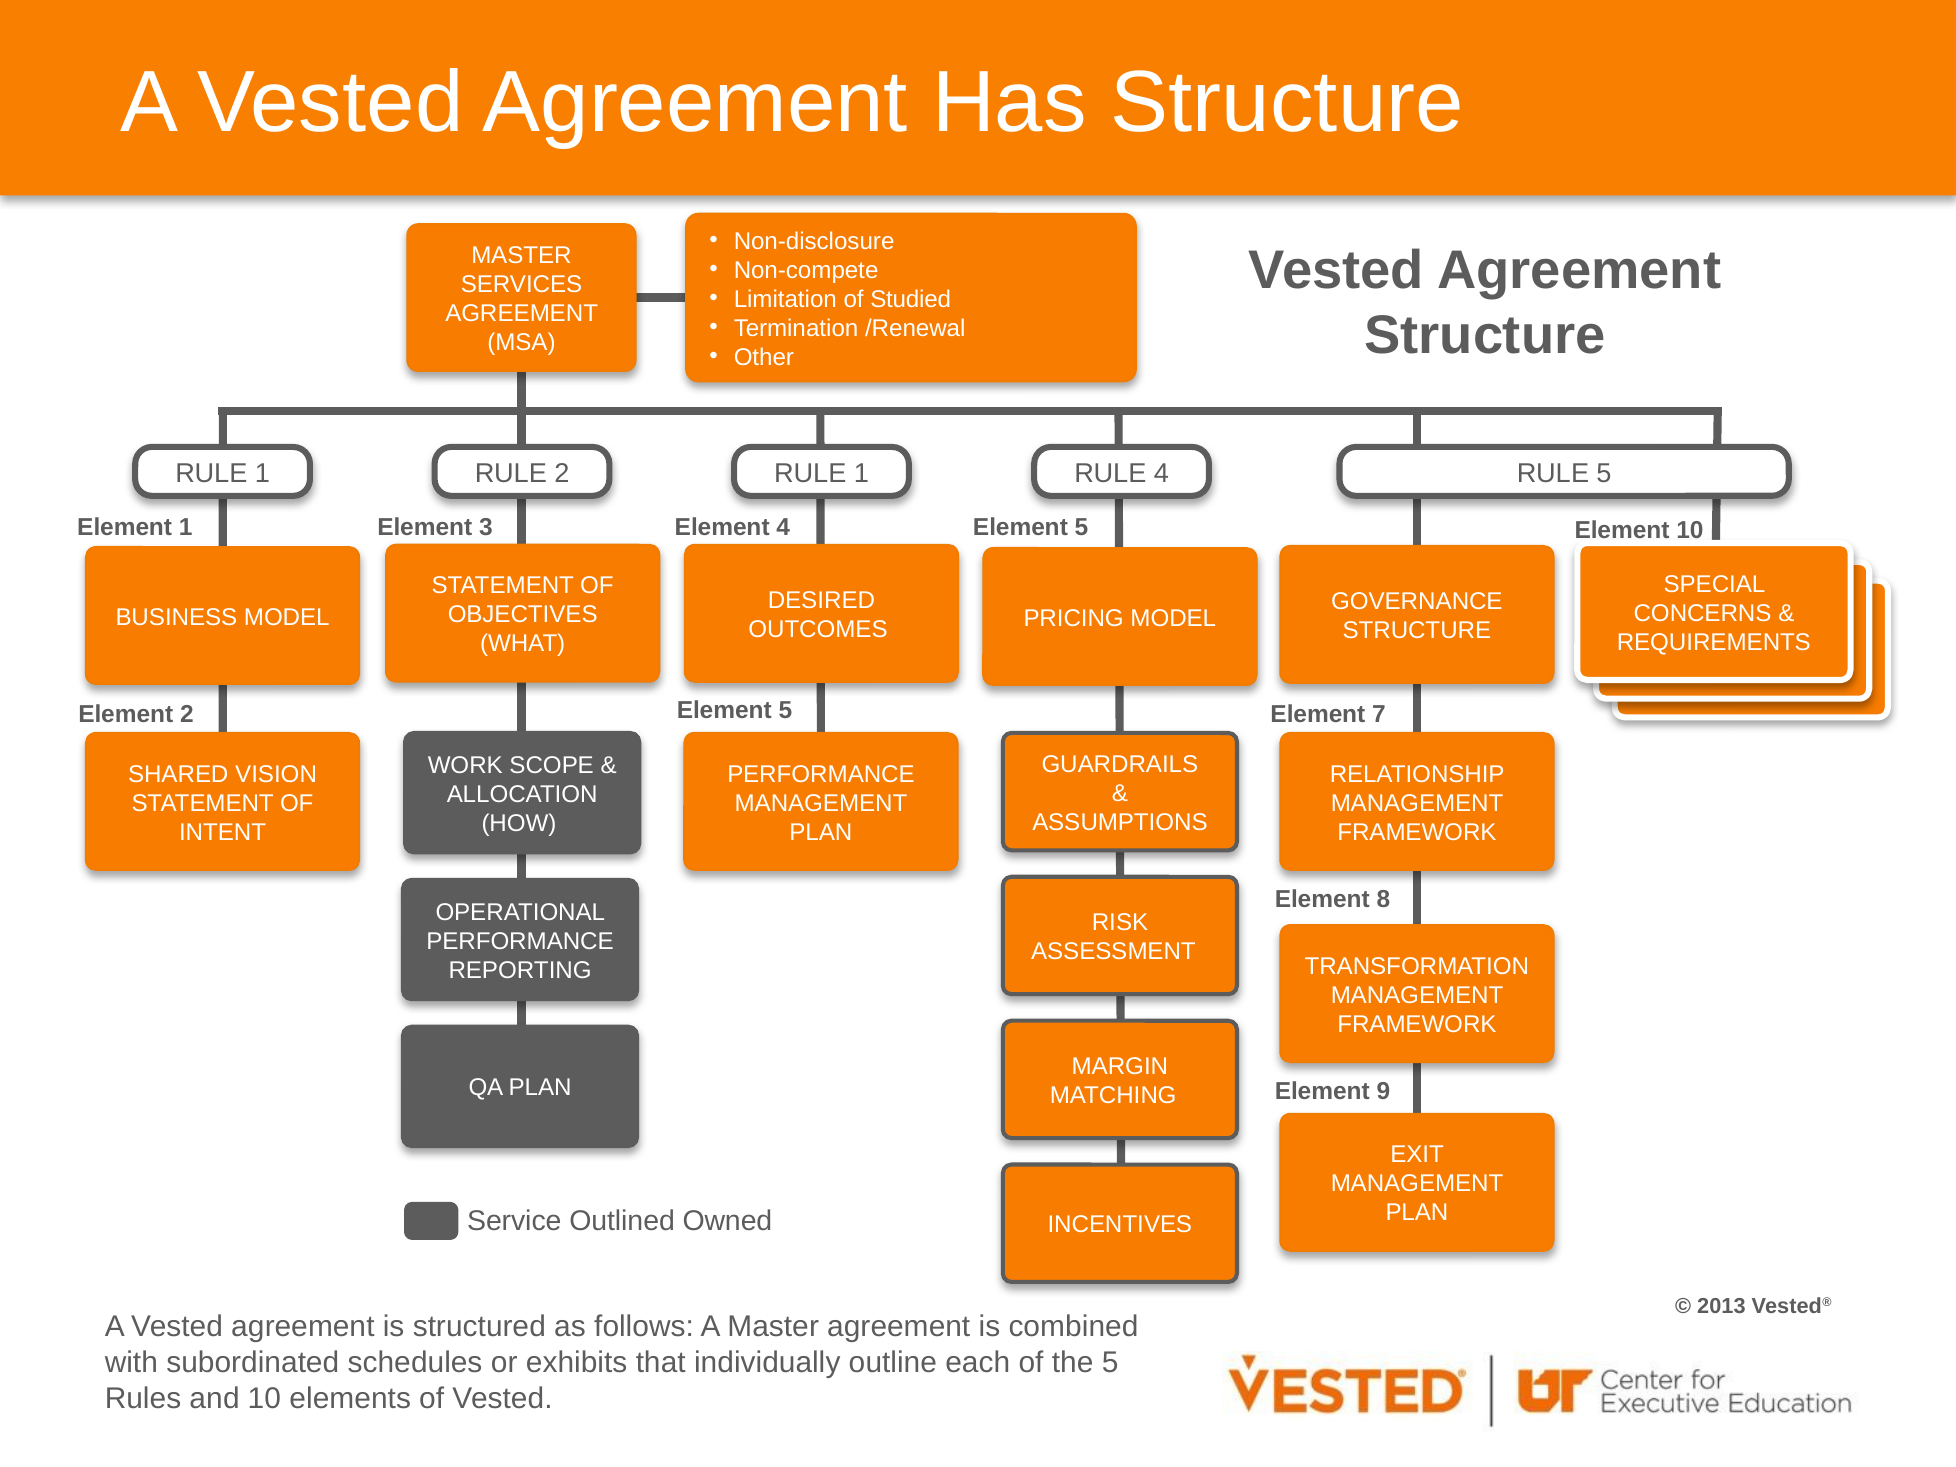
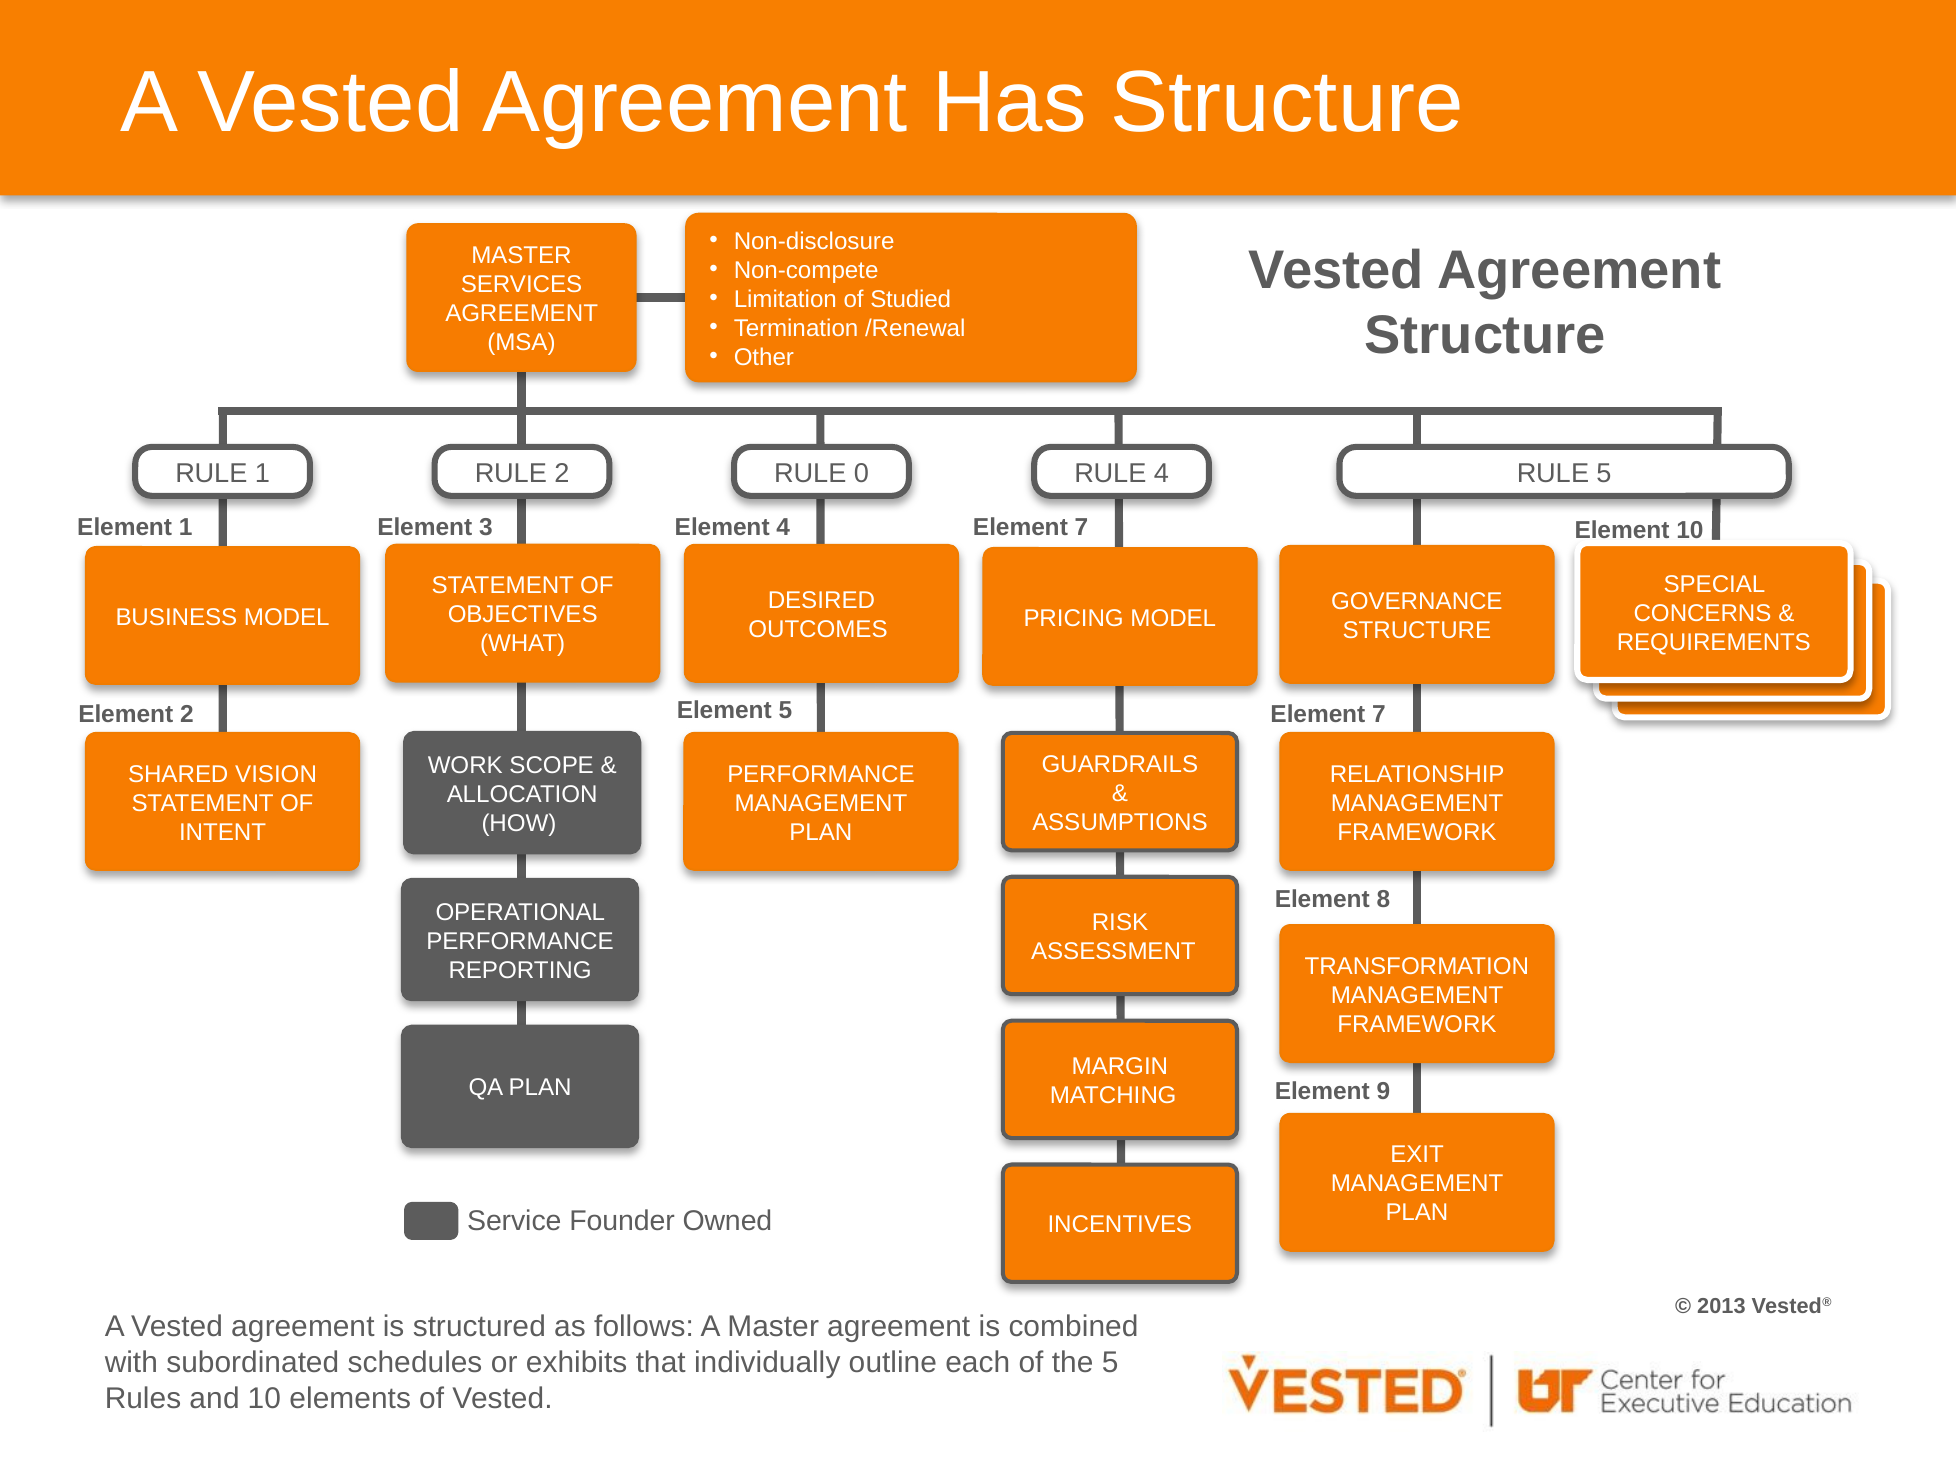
2 RULE 1: 1 -> 0
5 at (1082, 528): 5 -> 7
Outlined: Outlined -> Founder
